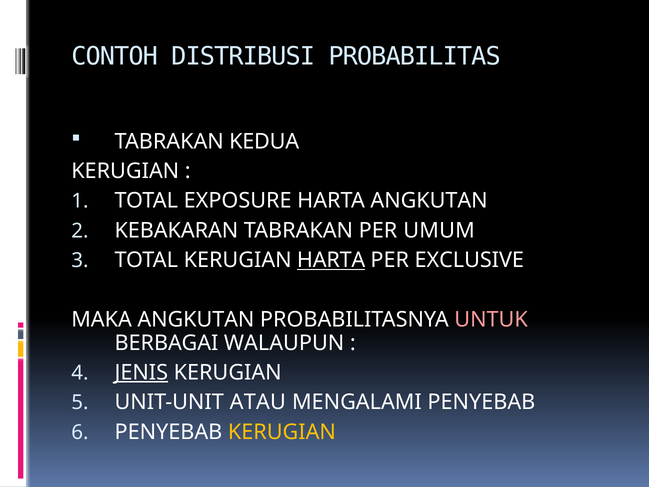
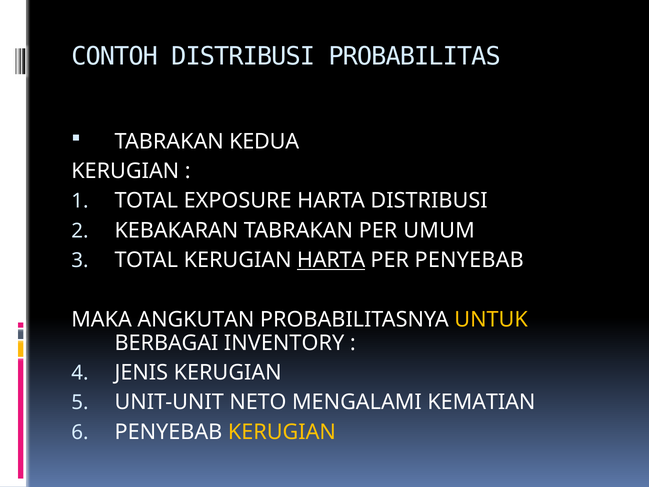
HARTA ANGKUTAN: ANGKUTAN -> DISTRIBUSI
PER EXCLUSIVE: EXCLUSIVE -> PENYEBAB
UNTUK colour: pink -> yellow
WALAUPUN: WALAUPUN -> INVENTORY
JENIS underline: present -> none
ATAU: ATAU -> NETO
MENGALAMI PENYEBAB: PENYEBAB -> KEMATIAN
